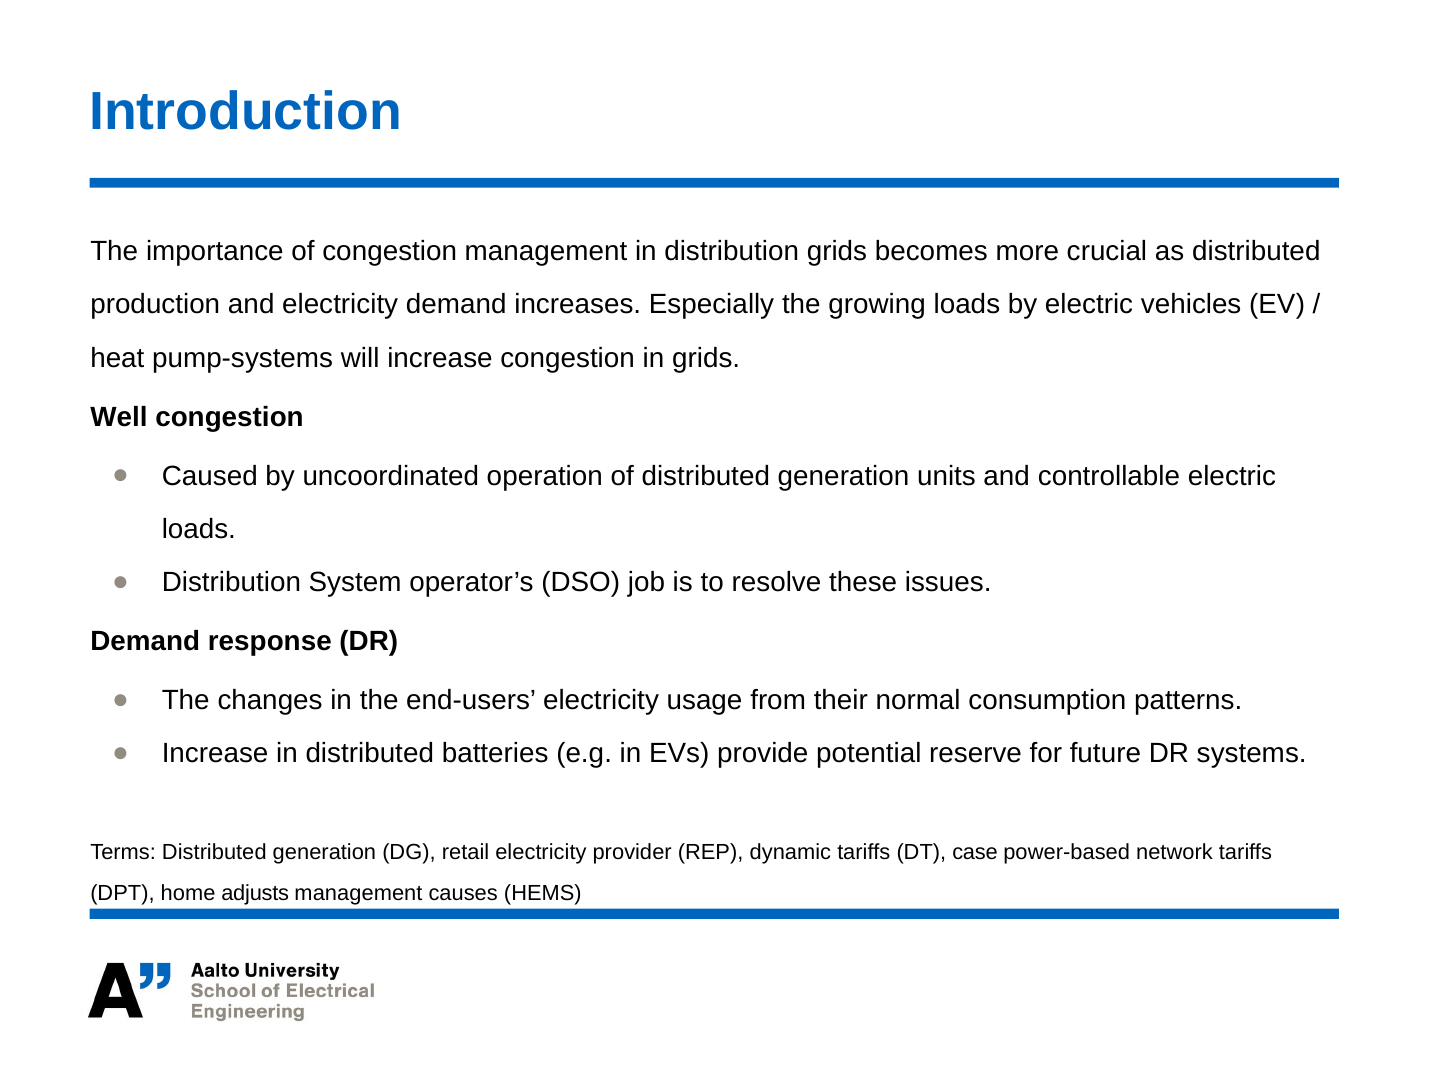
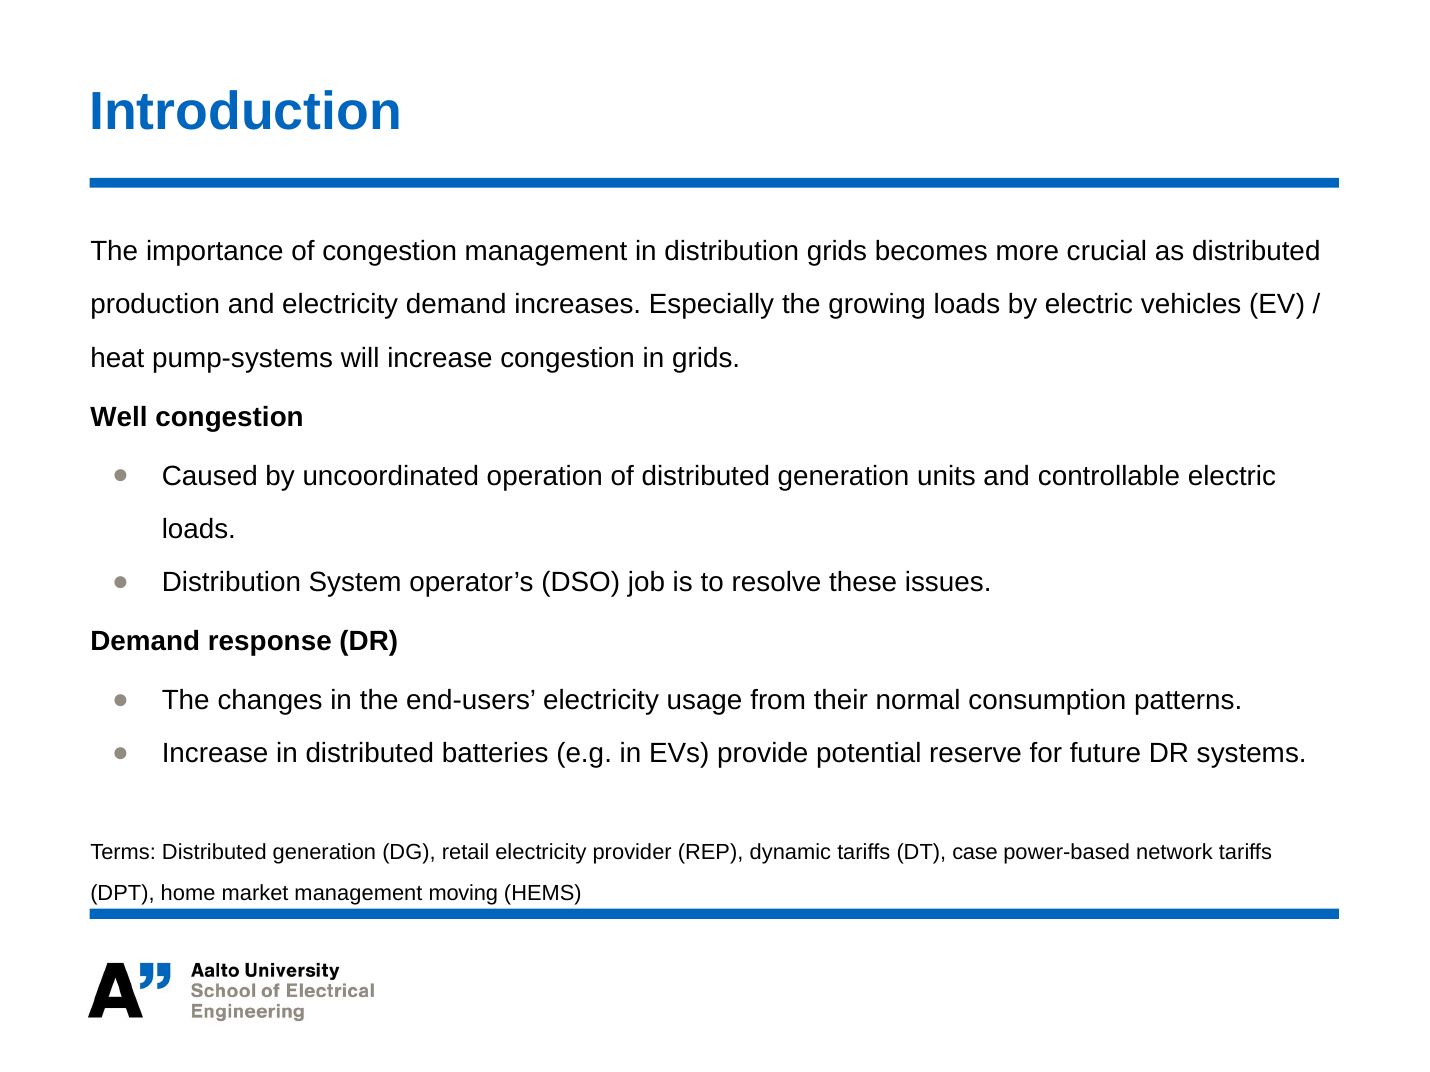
adjusts: adjusts -> market
causes: causes -> moving
